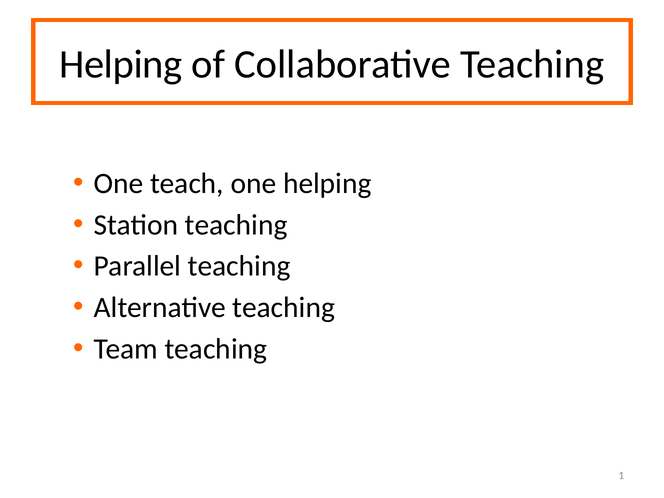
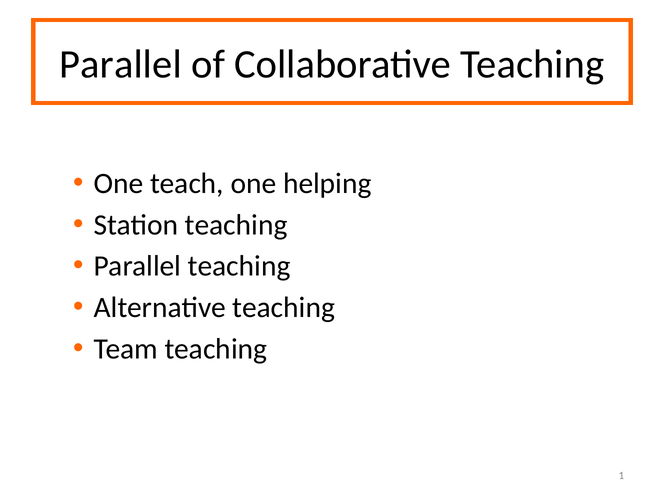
Helping at (121, 64): Helping -> Parallel
